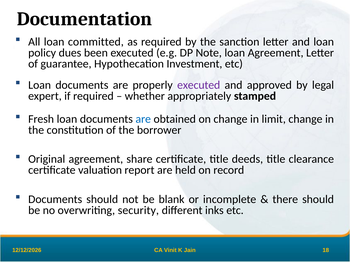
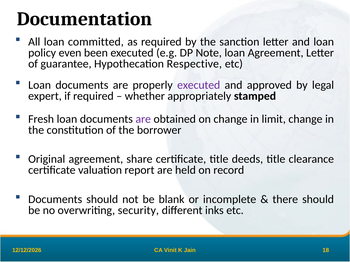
dues: dues -> even
Investment: Investment -> Respective
are at (143, 119) colour: blue -> purple
